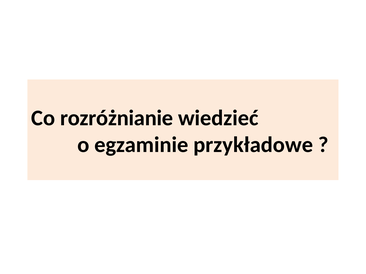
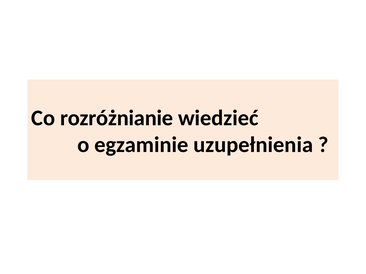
przykładowe: przykładowe -> uzupełnienia
